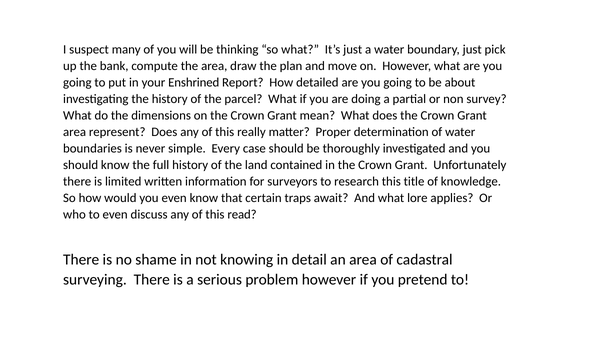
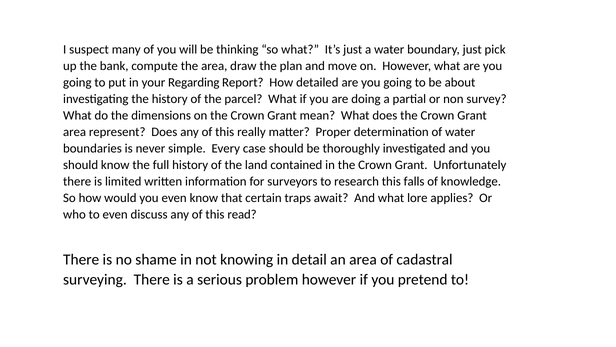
Enshrined: Enshrined -> Regarding
title: title -> falls
